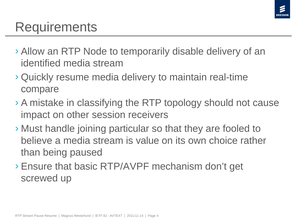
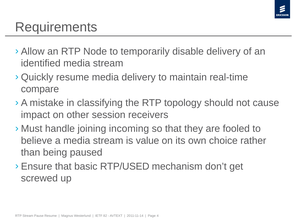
particular: particular -> incoming
RTP/AVPF: RTP/AVPF -> RTP/USED
